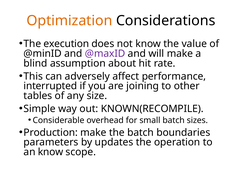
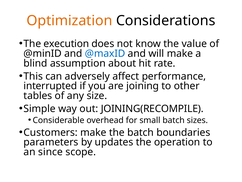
@maxID colour: purple -> blue
KNOWN(RECOMPILE: KNOWN(RECOMPILE -> JOINING(RECOMPILE
Production: Production -> Customers
an know: know -> since
